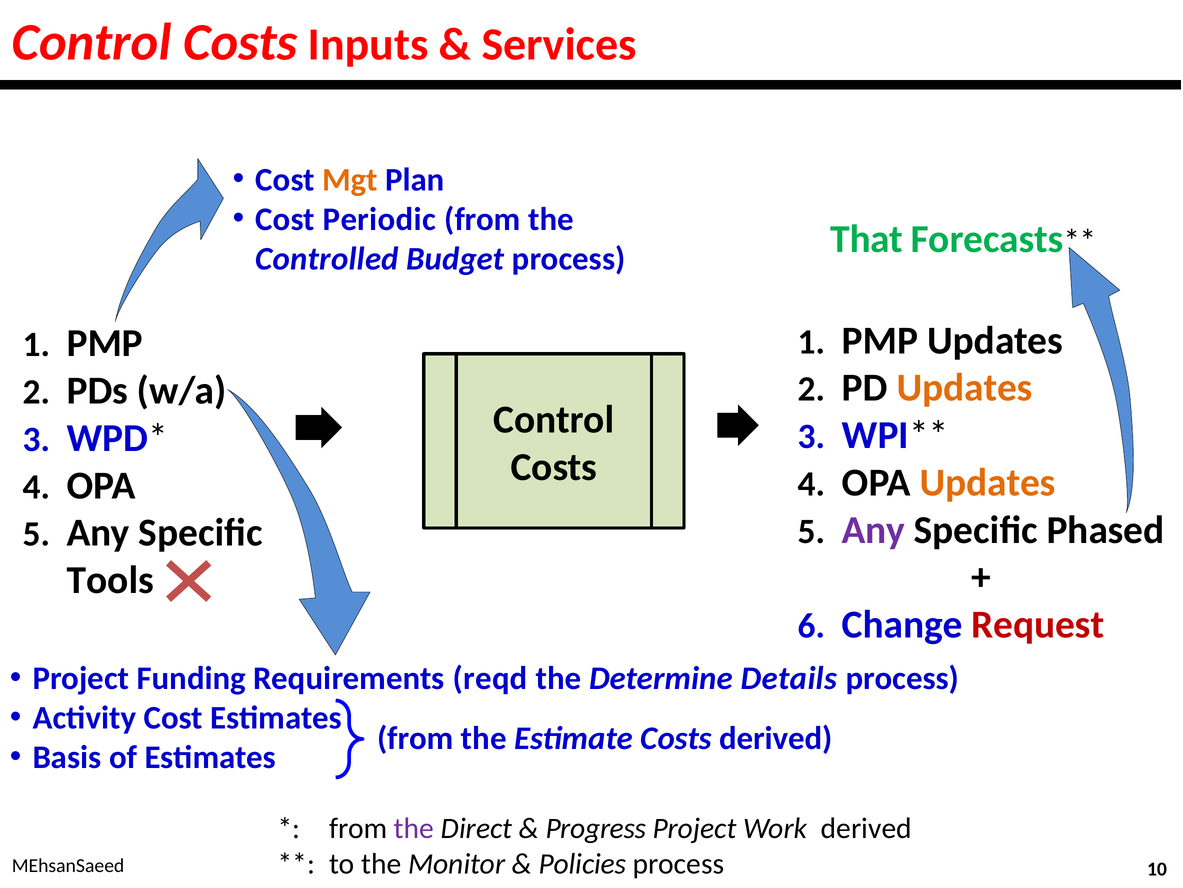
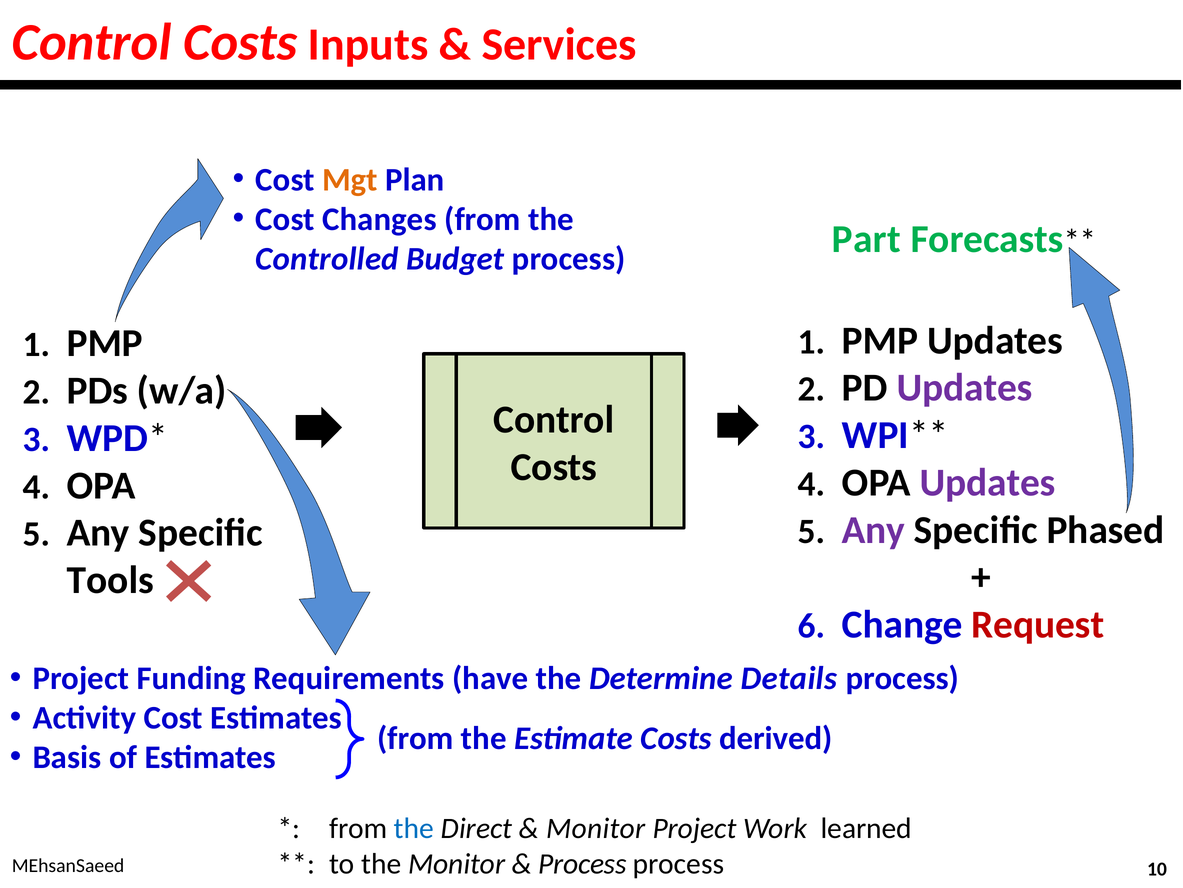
Periodic: Periodic -> Changes
That: That -> Part
Updates at (965, 388) colour: orange -> purple
Updates at (988, 482) colour: orange -> purple
reqd: reqd -> have
the at (414, 828) colour: purple -> blue
Progress at (596, 828): Progress -> Monitor
Work derived: derived -> learned
Policies at (583, 863): Policies -> Process
